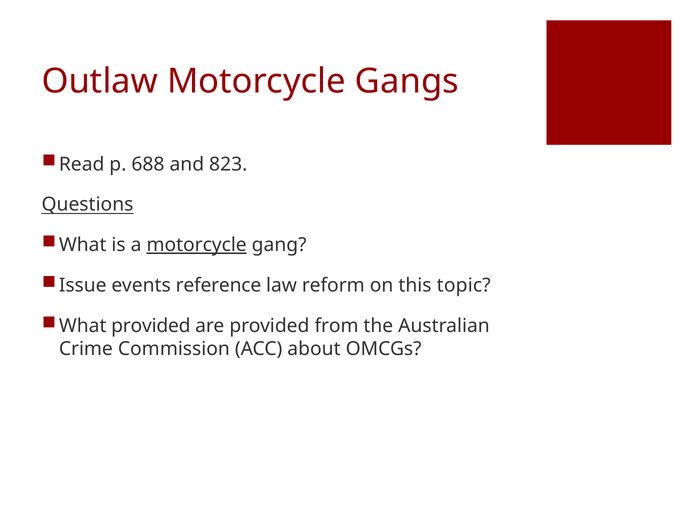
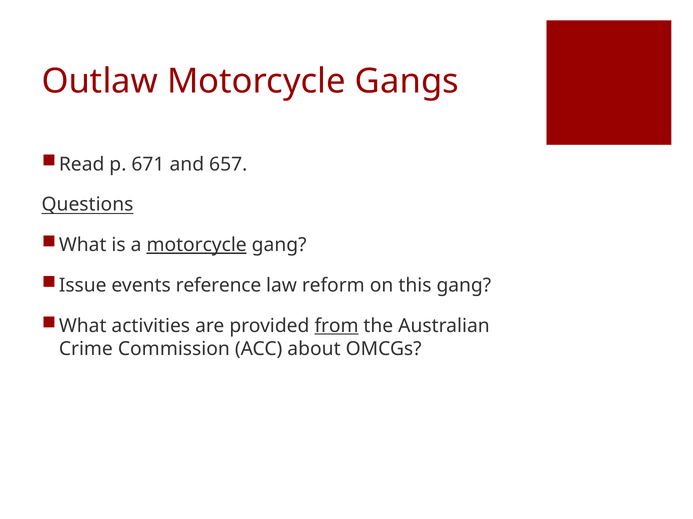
688: 688 -> 671
823: 823 -> 657
this topic: topic -> gang
What provided: provided -> activities
from underline: none -> present
